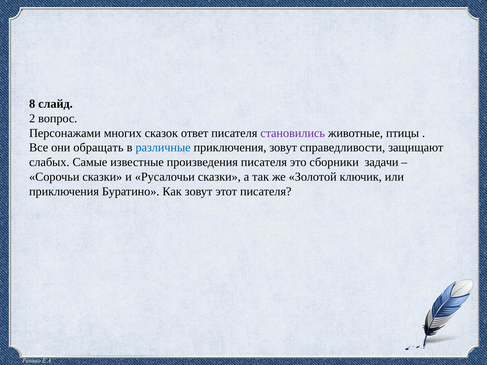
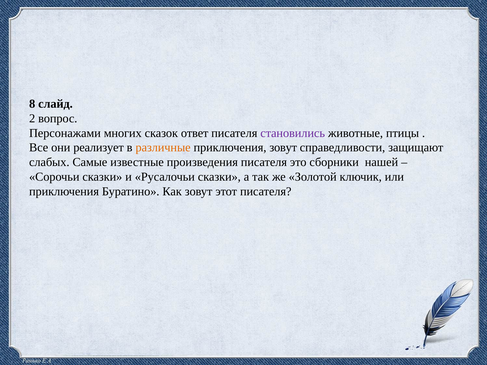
обращать: обращать -> реализует
различные colour: blue -> orange
задачи: задачи -> нашей
